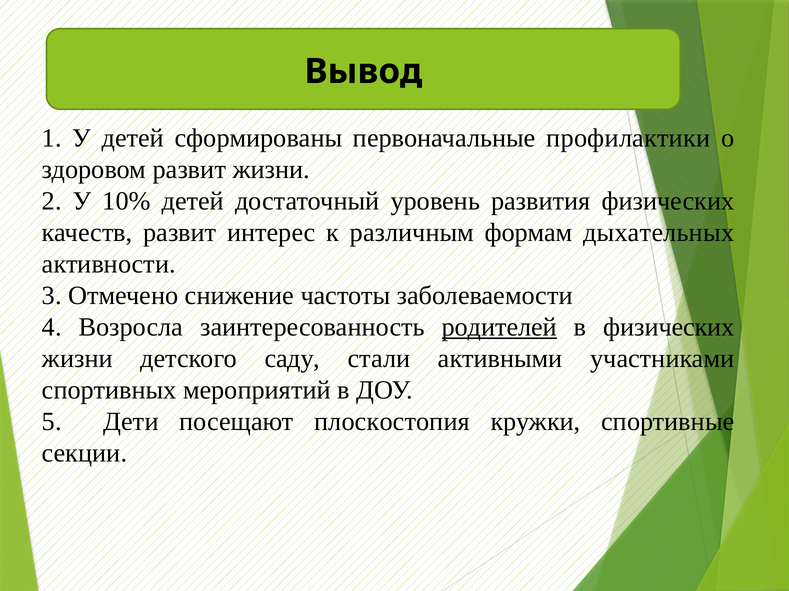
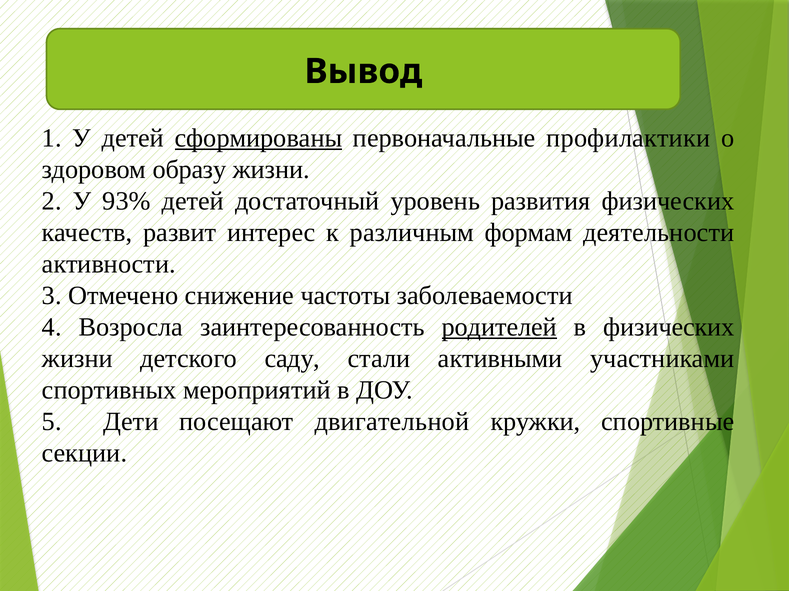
сформированы underline: none -> present
здоровом развит: развит -> образу
10%: 10% -> 93%
дыхательных: дыхательных -> деятельности
плоскостопия: плоскостопия -> двигательной
